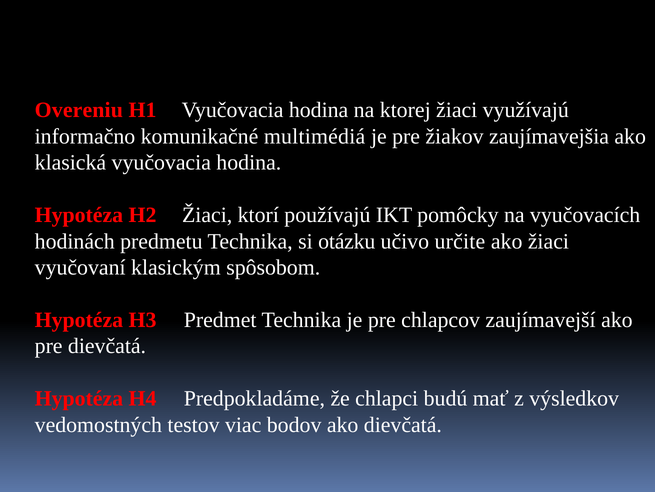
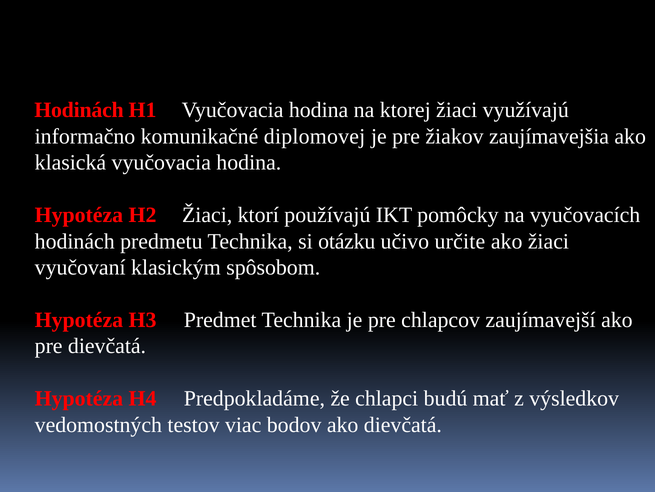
Overeniu at (79, 110): Overeniu -> Hodinách
multimédiá: multimédiá -> diplomovej
